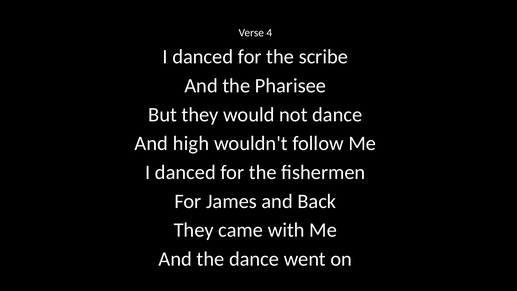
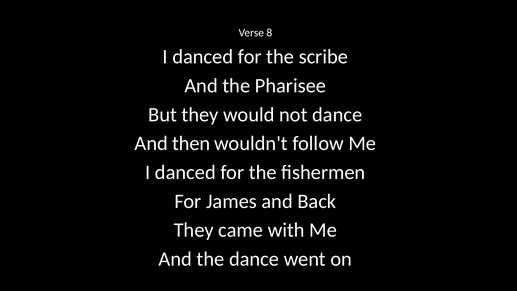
4: 4 -> 8
high: high -> then
